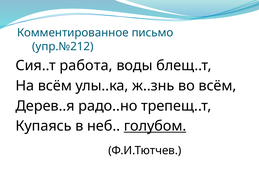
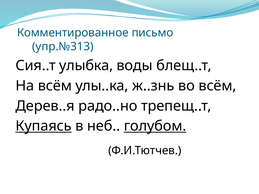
упр.№212: упр.№212 -> упр.№313
работа: работа -> улыбка
Купаясь underline: none -> present
